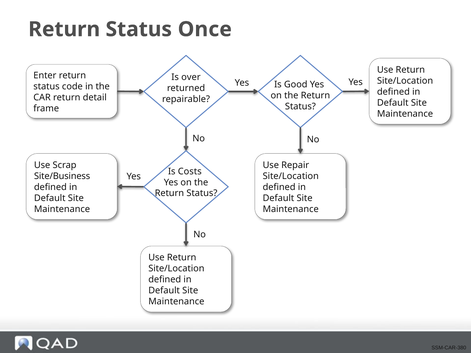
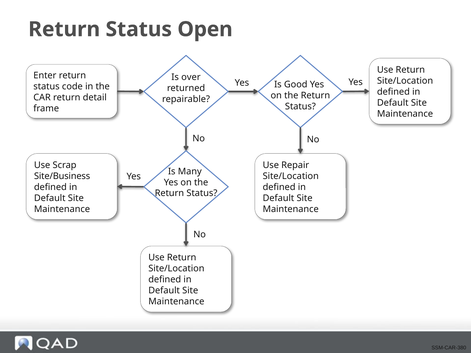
Once: Once -> Open
Costs: Costs -> Many
